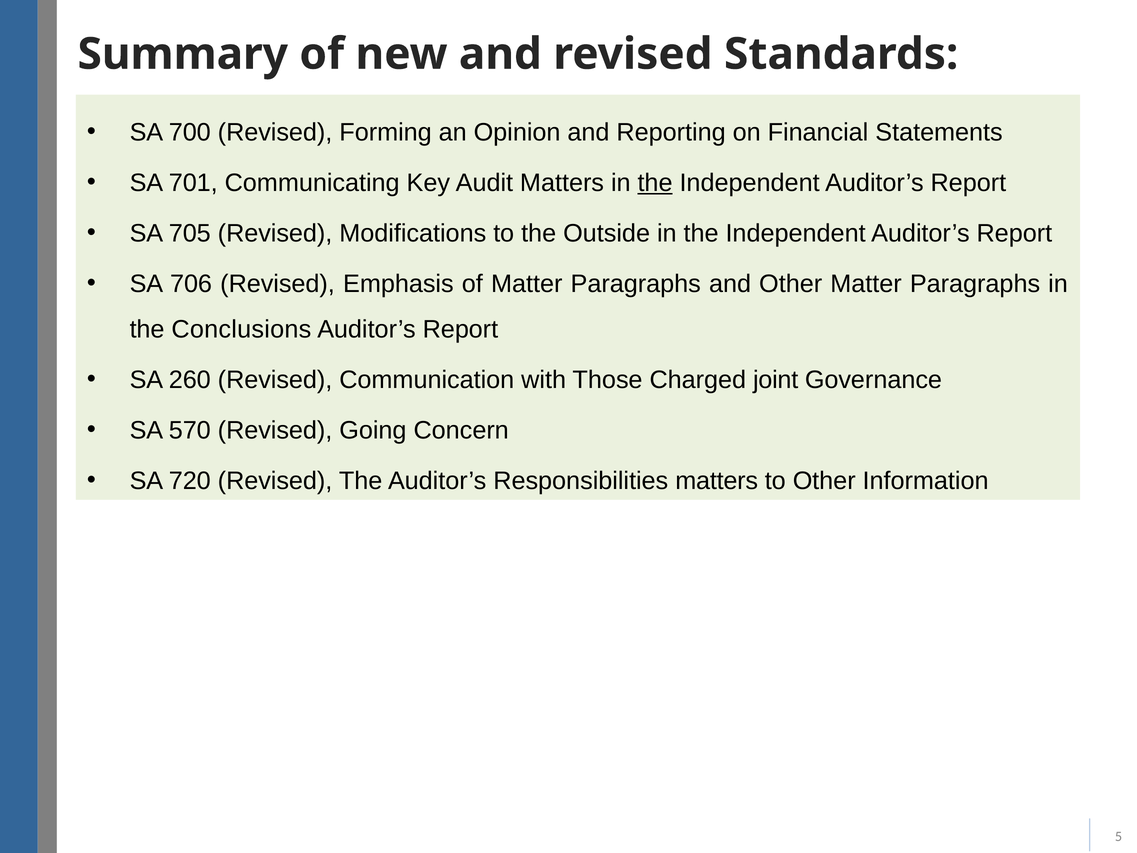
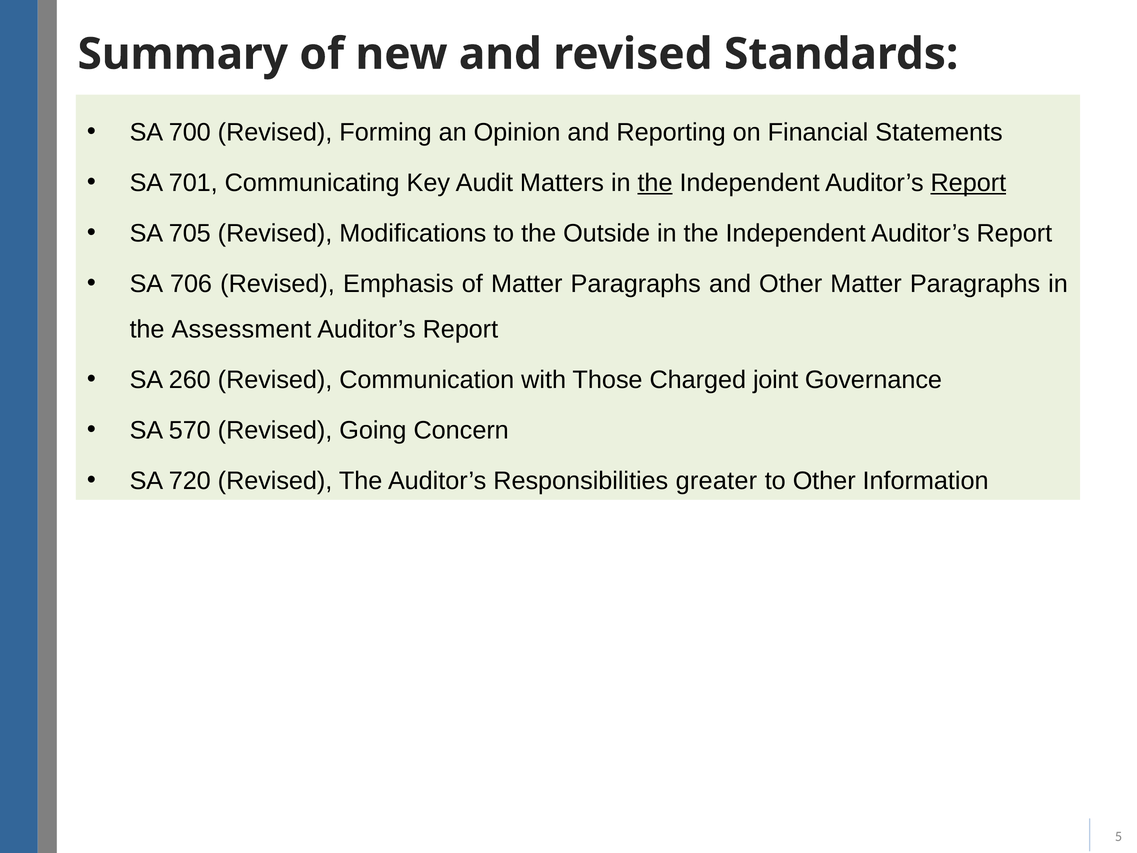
Report at (968, 183) underline: none -> present
Conclusions: Conclusions -> Assessment
Responsibilities matters: matters -> greater
